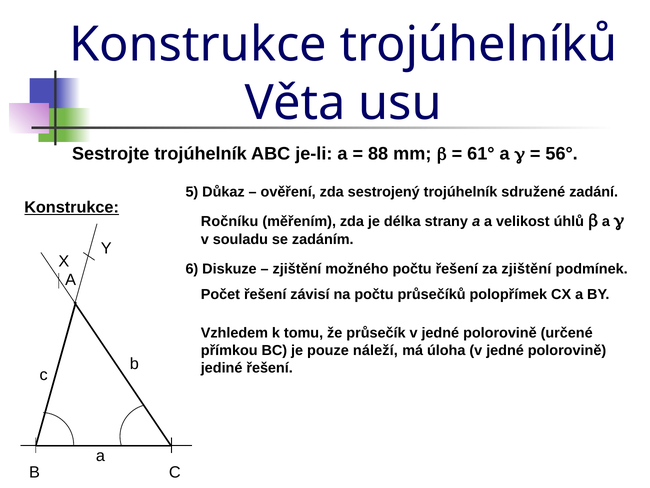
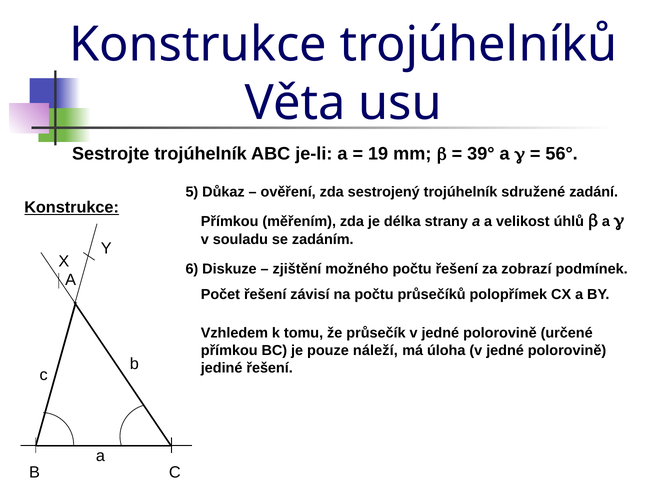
88: 88 -> 19
61°: 61° -> 39°
Ročníku at (230, 221): Ročníku -> Přímkou
za zjištění: zjištění -> zobrazí
